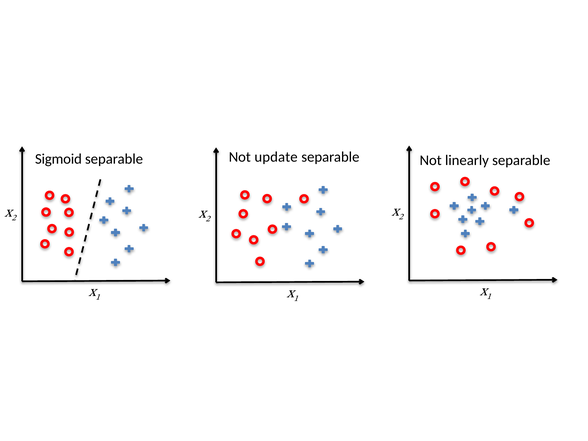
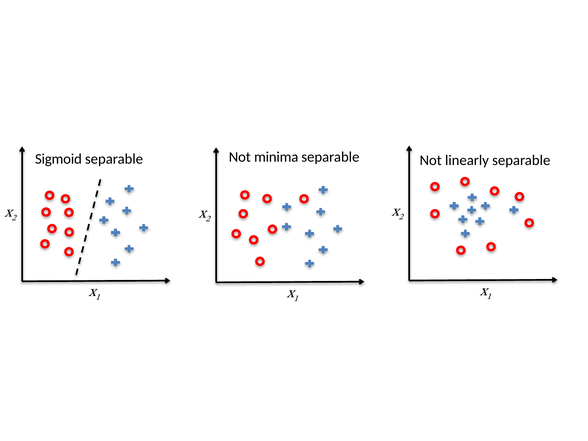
update: update -> minima
